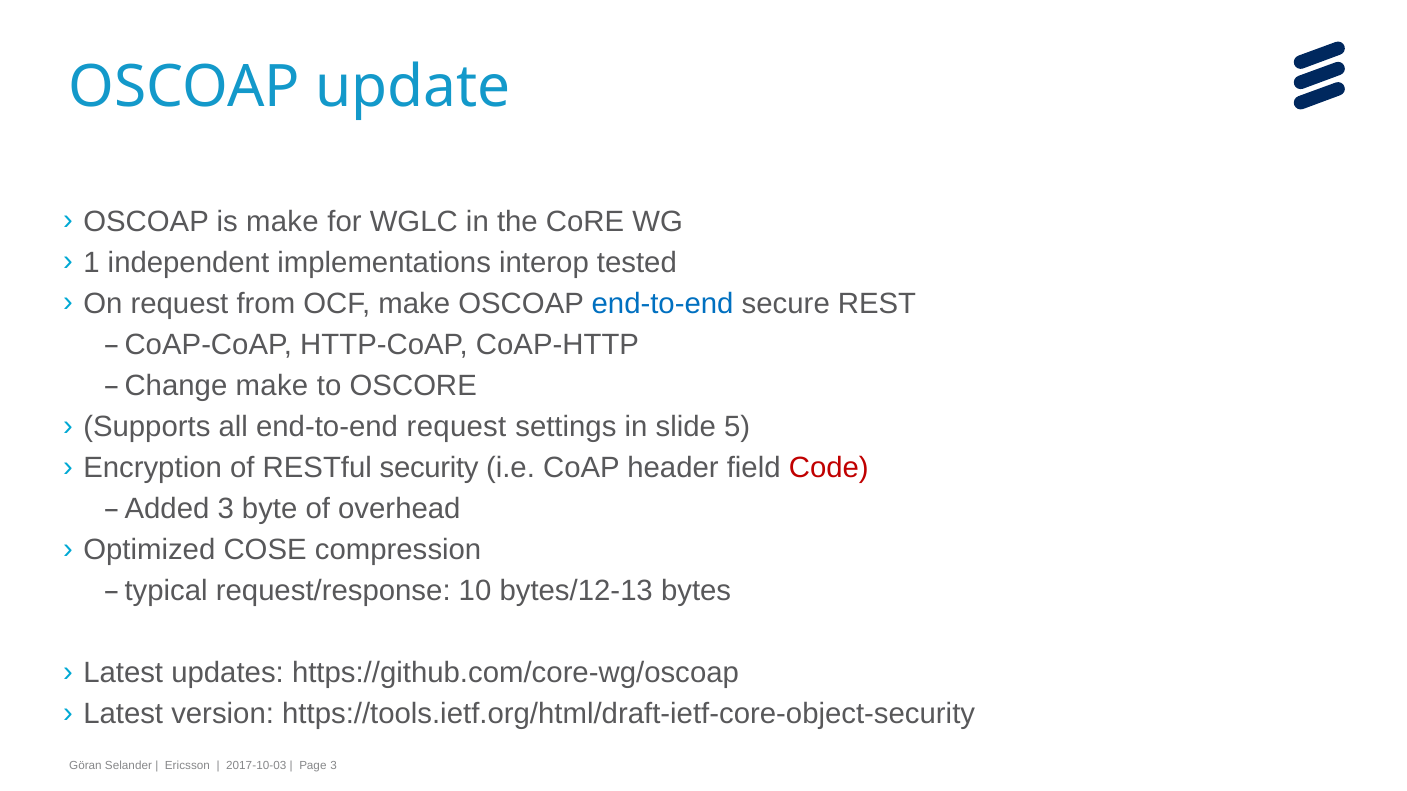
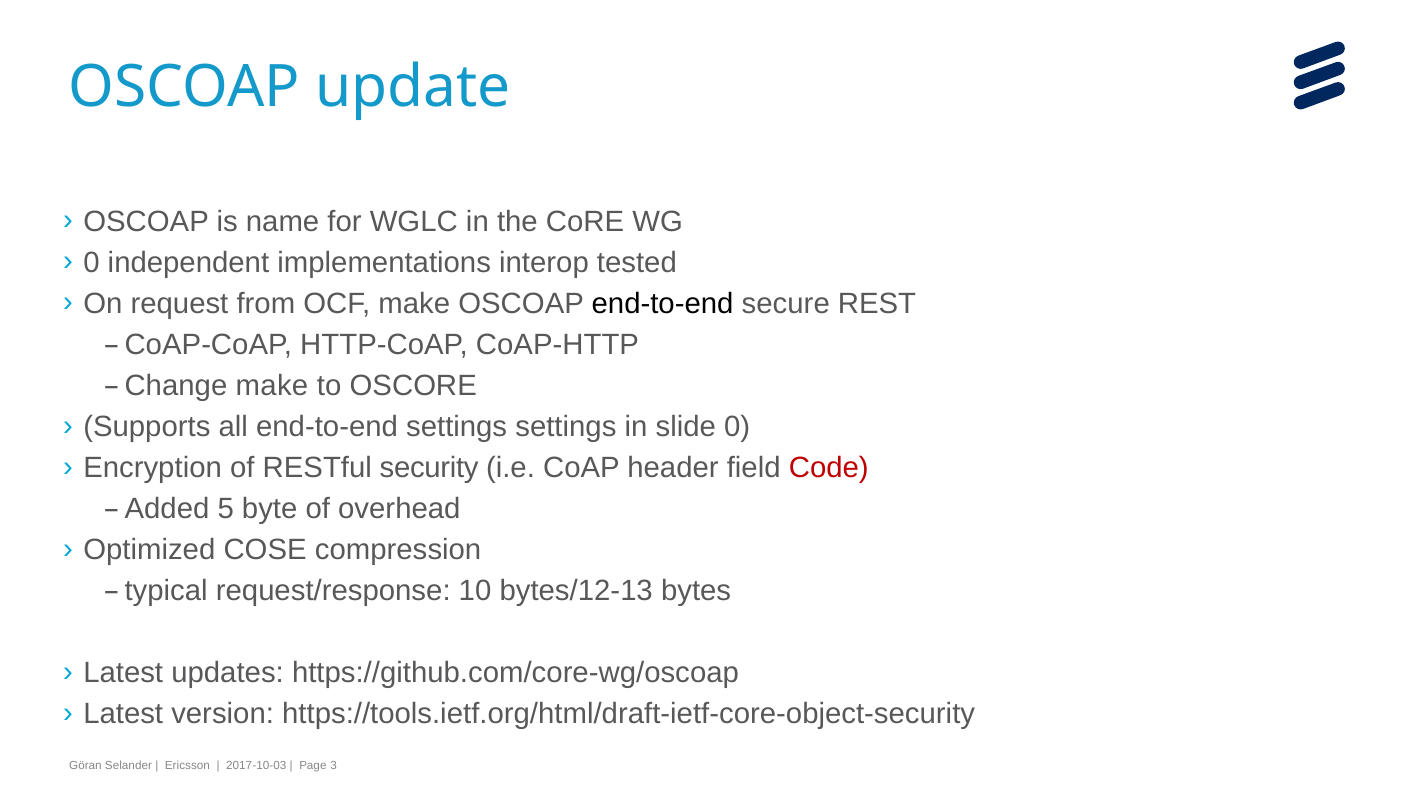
is make: make -> name
1 at (91, 263): 1 -> 0
end-to-end at (663, 304) colour: blue -> black
end-to-end request: request -> settings
slide 5: 5 -> 0
Added 3: 3 -> 5
